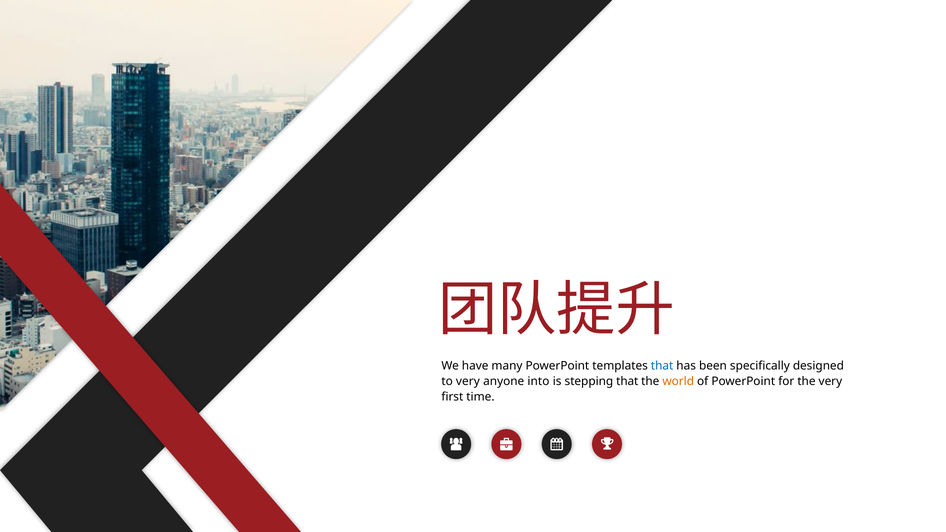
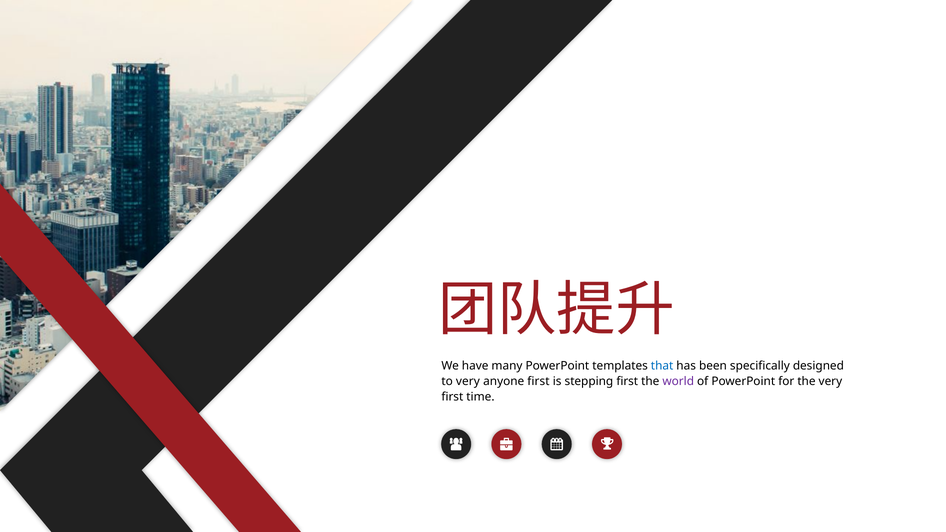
anyone into: into -> first
stepping that: that -> first
world colour: orange -> purple
